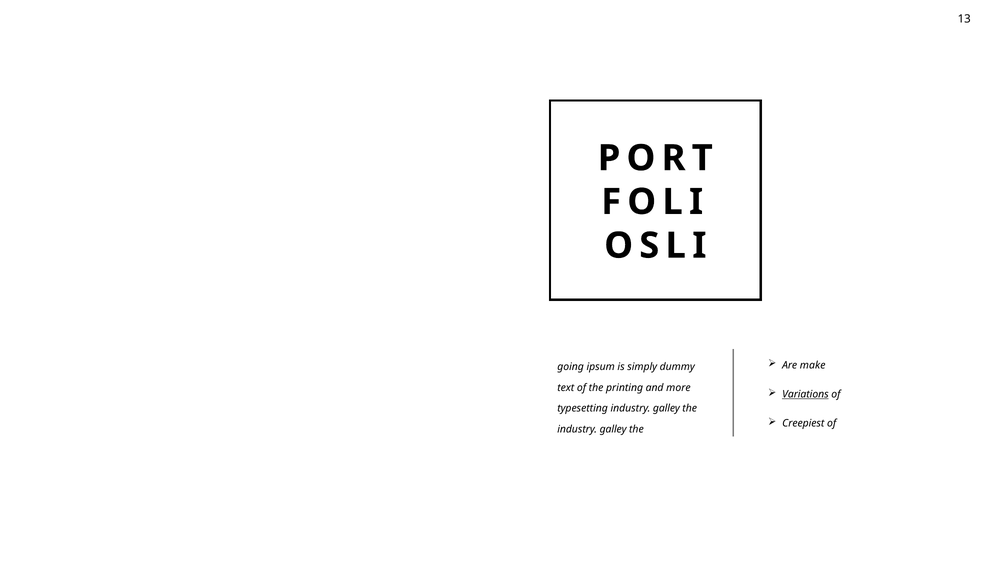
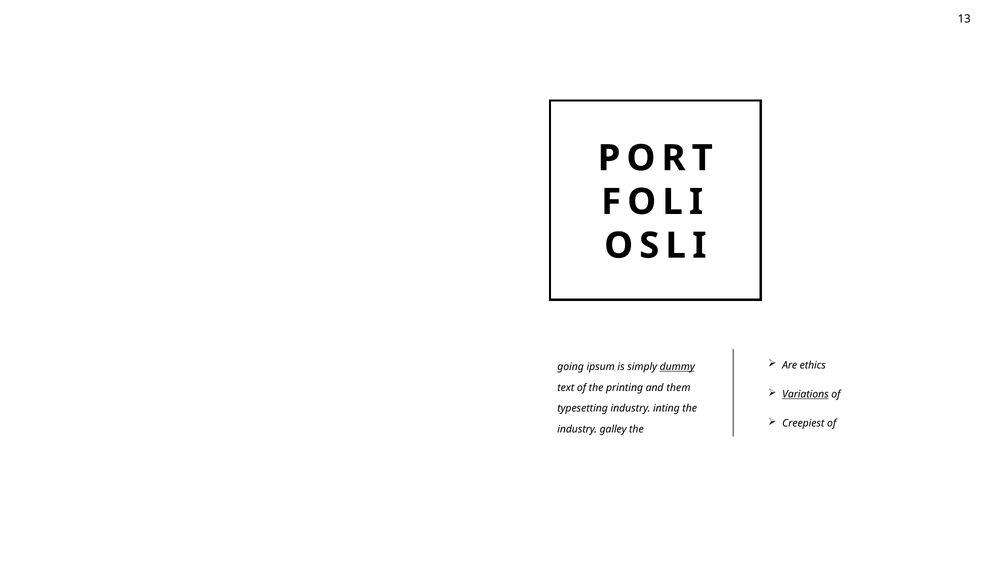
make: make -> ethics
dummy underline: none -> present
more: more -> them
typesetting industry galley: galley -> inting
